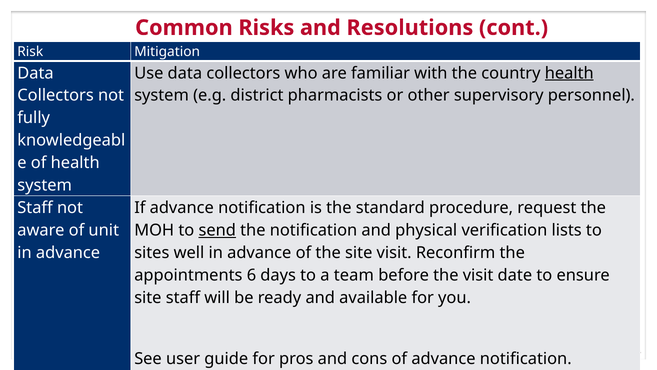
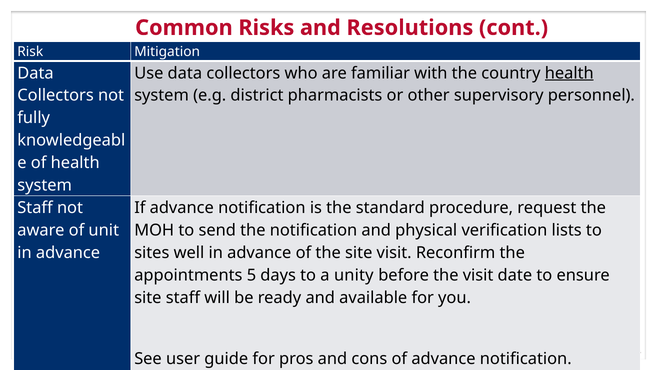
send underline: present -> none
6: 6 -> 5
team: team -> unity
